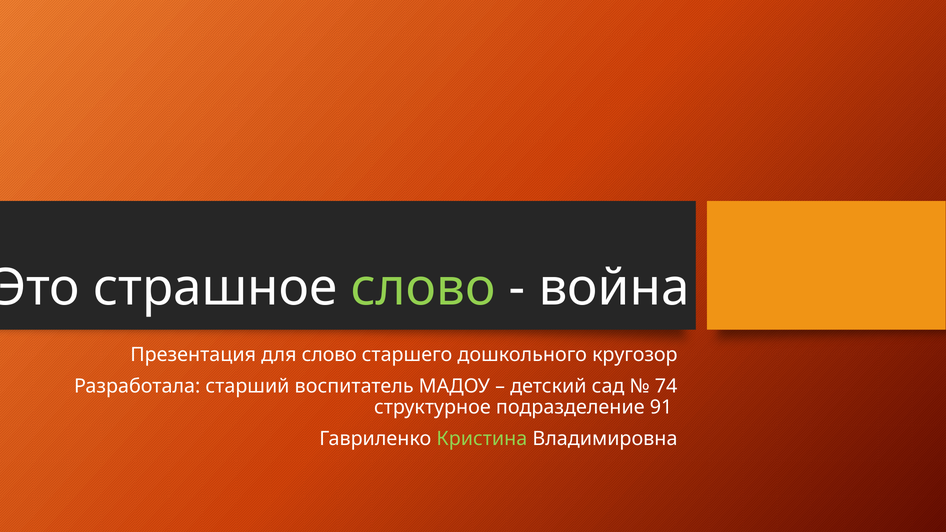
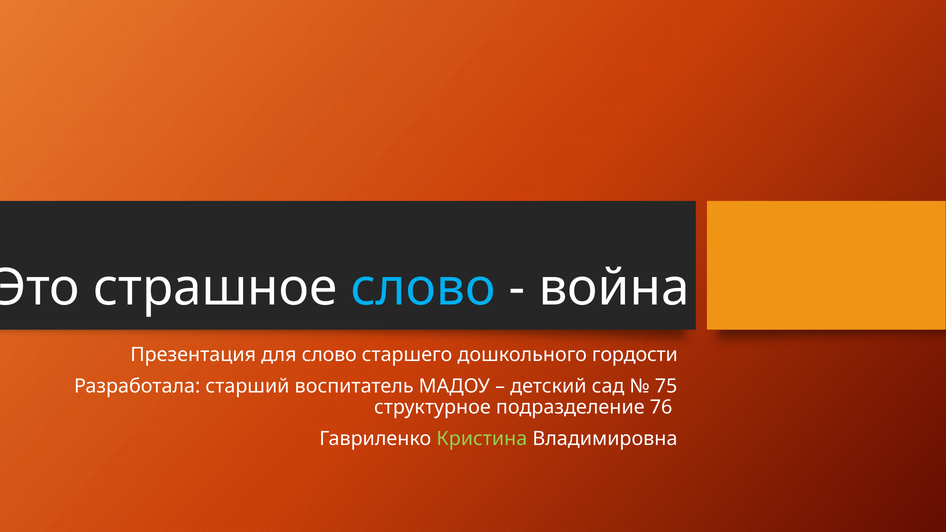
слово at (423, 288) colour: light green -> light blue
кругозор: кругозор -> гордости
74: 74 -> 75
91: 91 -> 76
